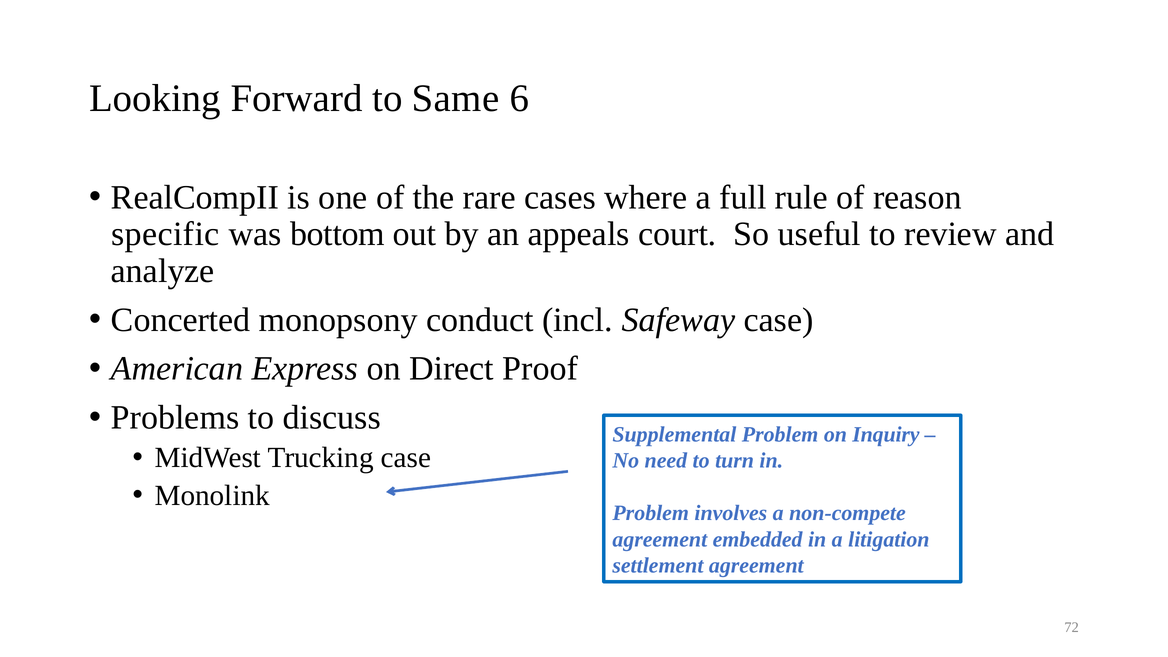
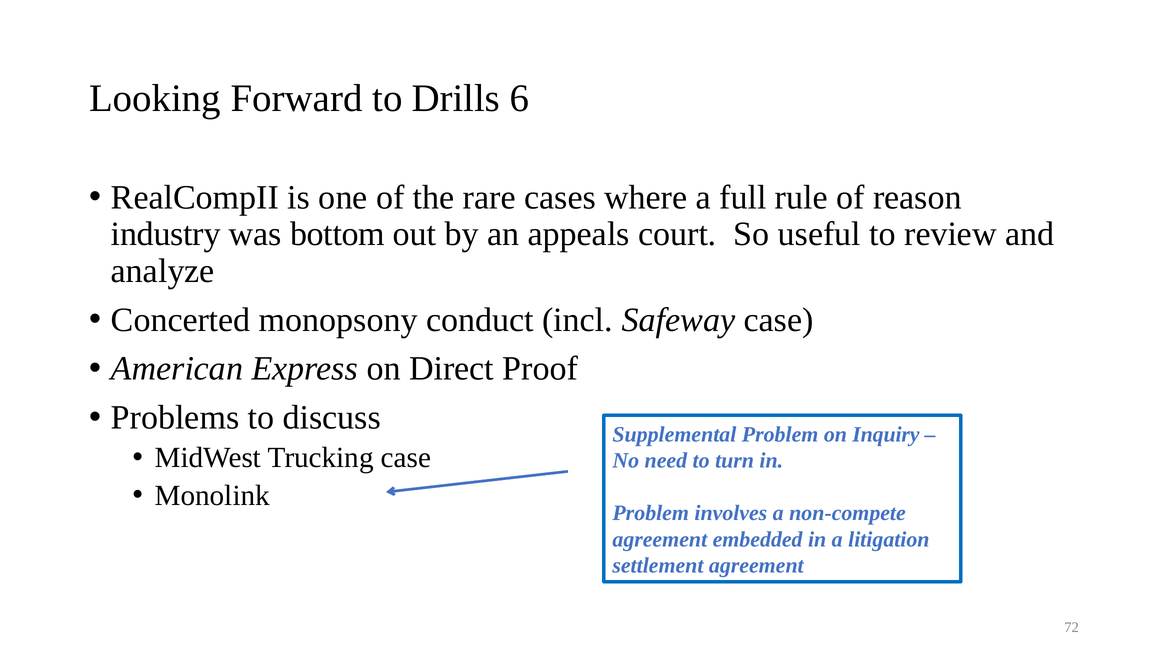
Same: Same -> Drills
specific: specific -> industry
